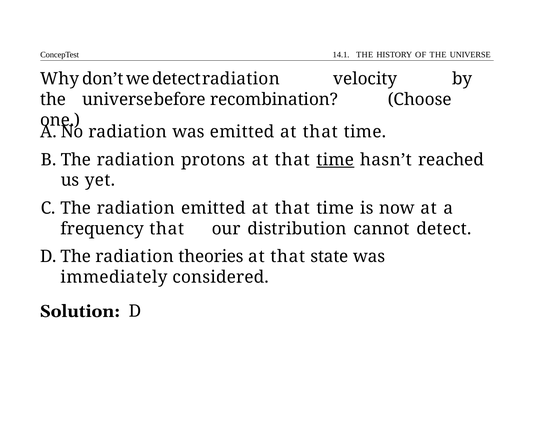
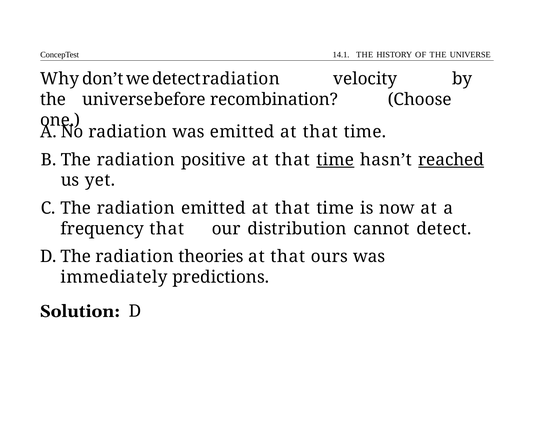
protons: protons -> positive
reached underline: none -> present
state: state -> ours
considered: considered -> predictions
